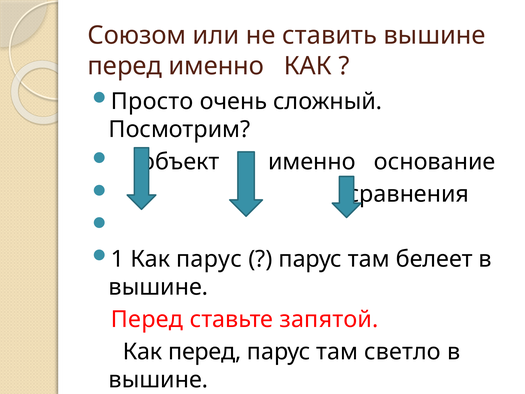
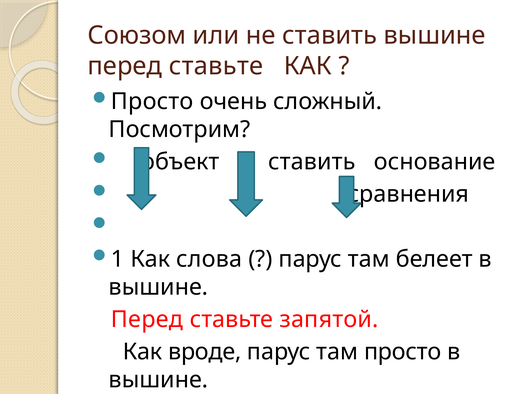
именно at (216, 66): именно -> ставьте
именно at (312, 162): именно -> ставить
Как парус: парус -> слова
Как перед: перед -> вроде
там светло: светло -> просто
